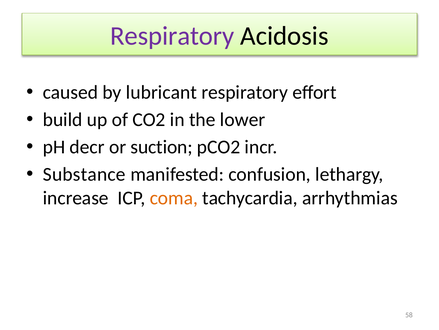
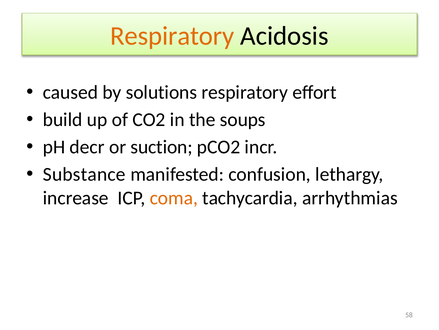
Respiratory at (172, 36) colour: purple -> orange
lubricant: lubricant -> solutions
lower: lower -> soups
